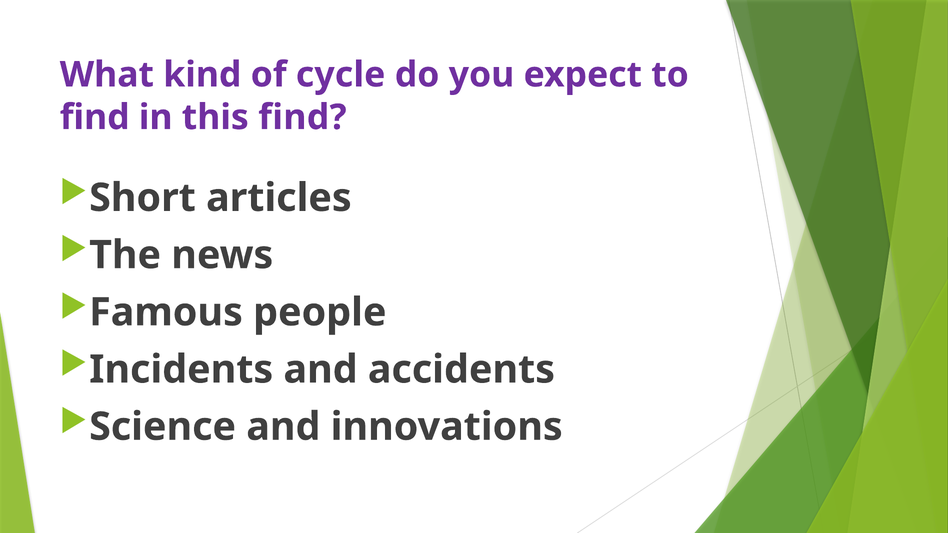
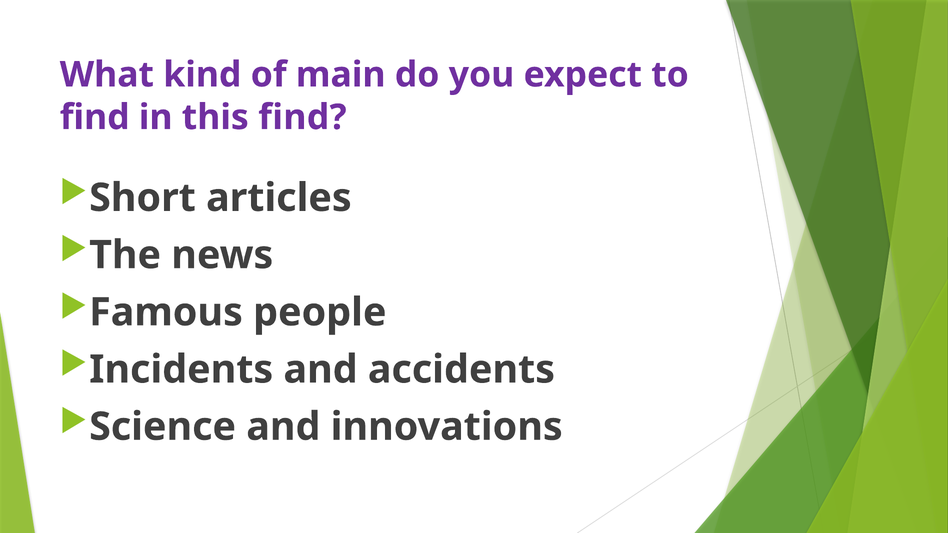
cycle: cycle -> main
